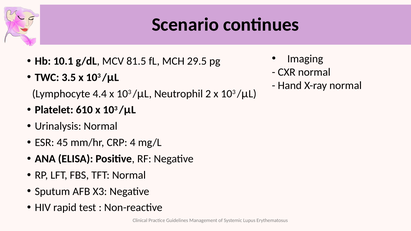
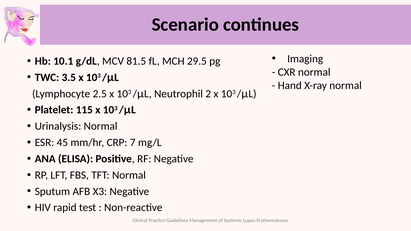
4.4: 4.4 -> 2.5
610: 610 -> 115
4: 4 -> 7
